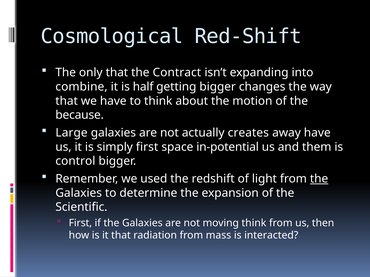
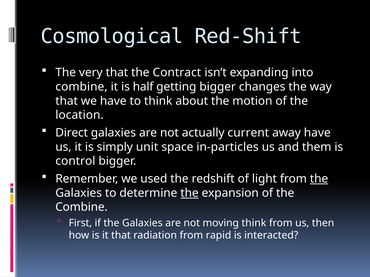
only: only -> very
because: because -> location
Large: Large -> Direct
creates: creates -> current
simply first: first -> unit
in-potential: in-potential -> in-particles
the at (189, 193) underline: none -> present
Scientific at (81, 207): Scientific -> Combine
mass: mass -> rapid
